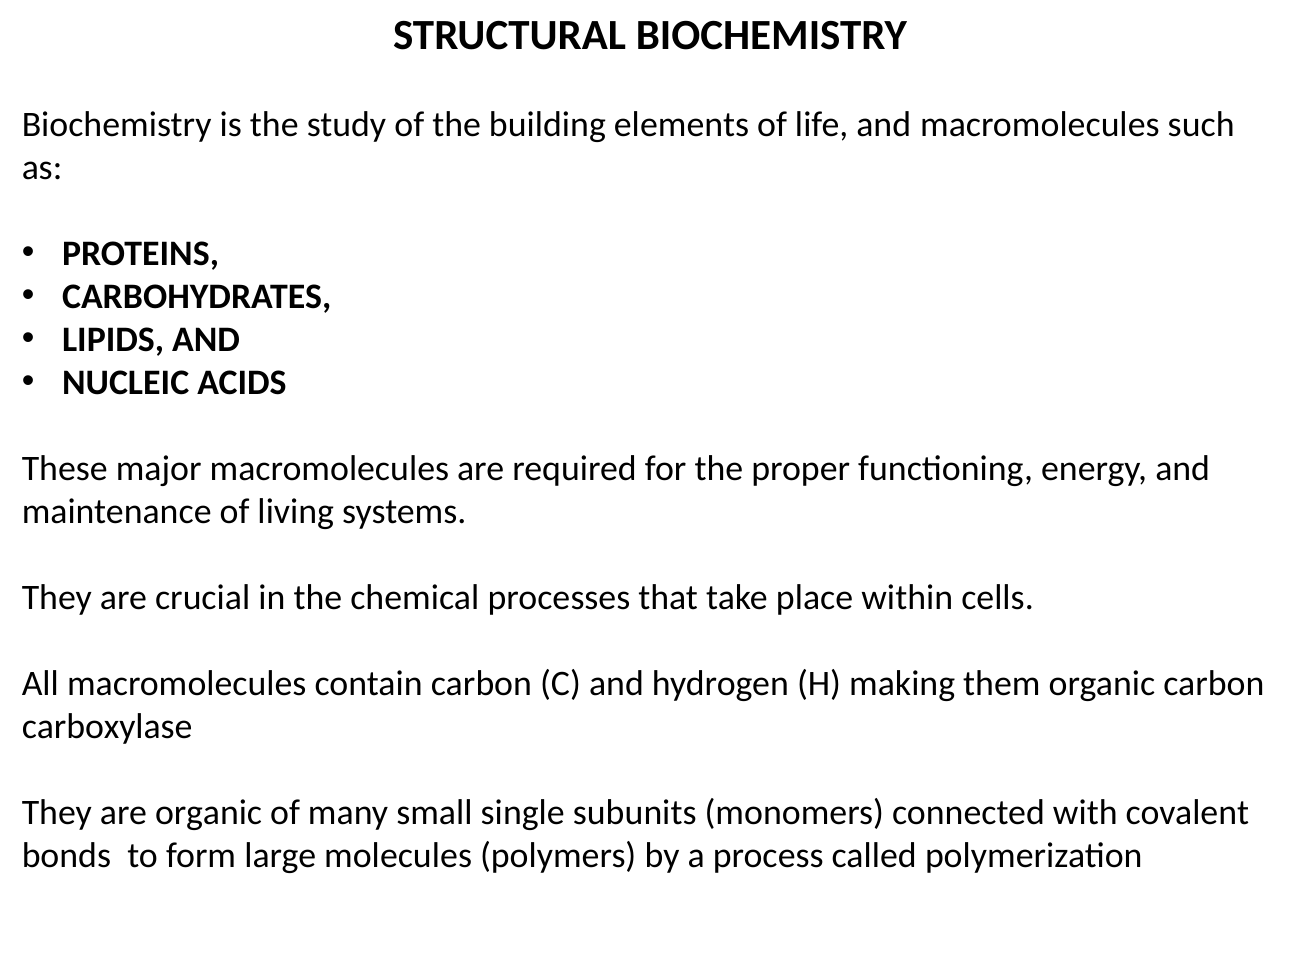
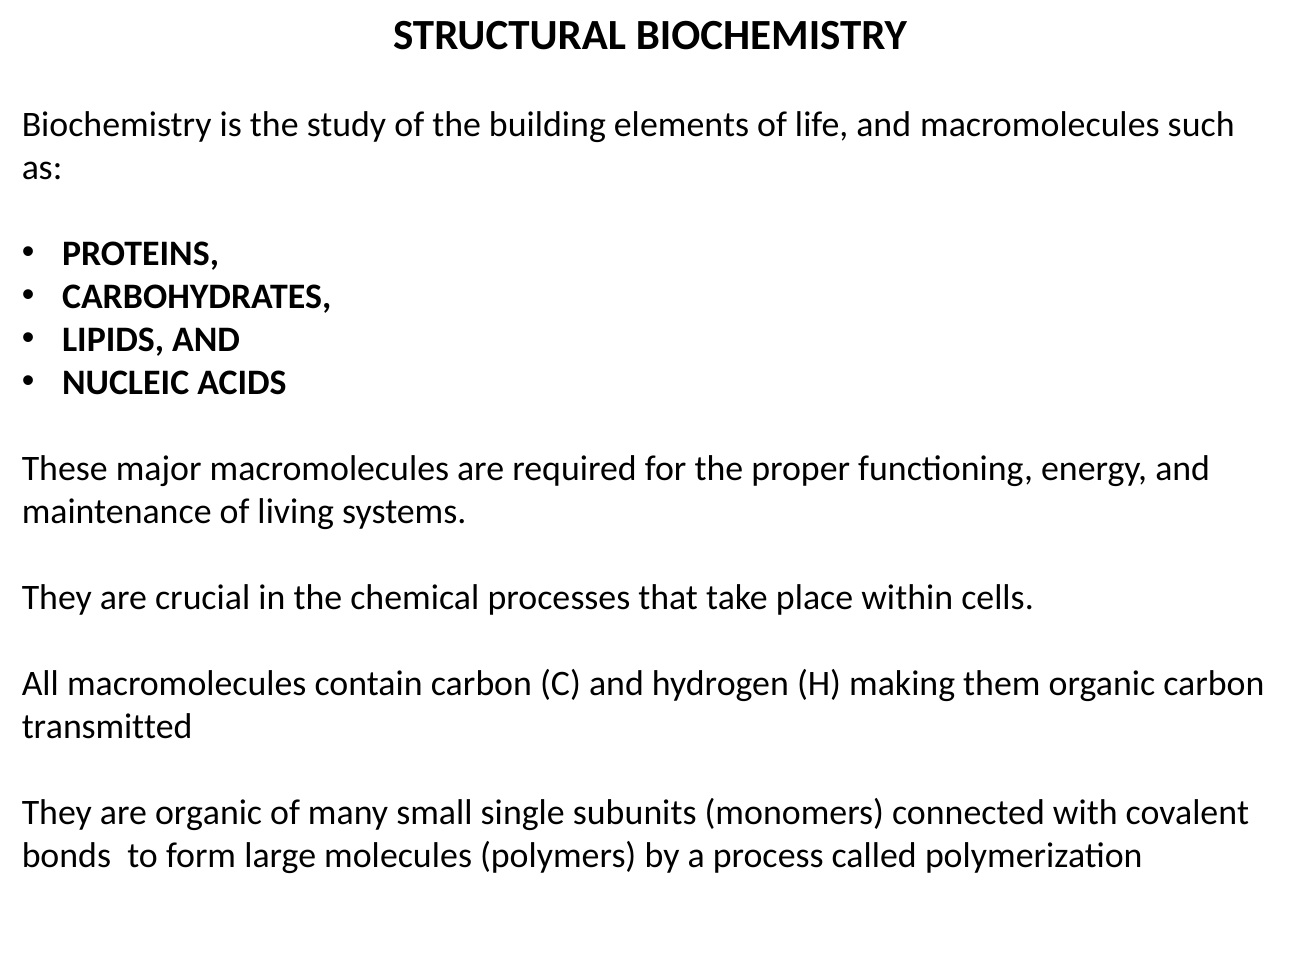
carboxylase: carboxylase -> transmitted
